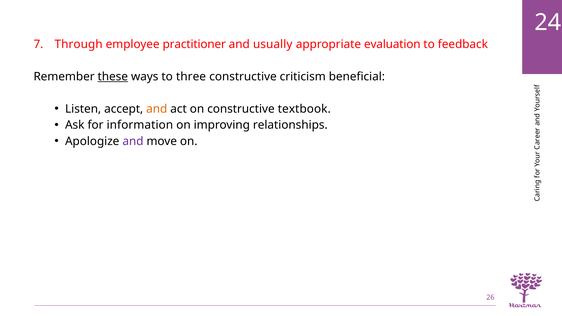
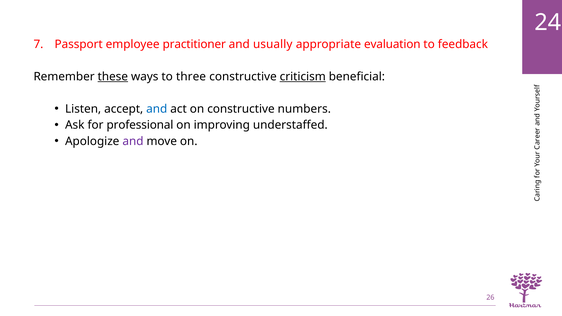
Through: Through -> Passport
criticism underline: none -> present
and at (157, 109) colour: orange -> blue
textbook: textbook -> numbers
information: information -> professional
relationships: relationships -> understaffed
